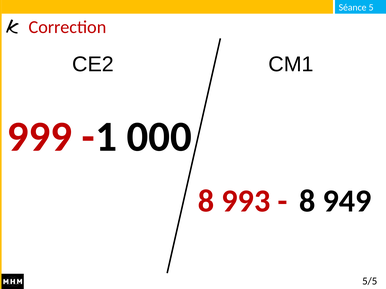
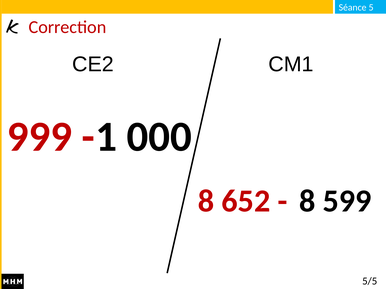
993: 993 -> 652
949: 949 -> 599
